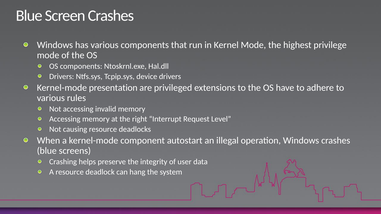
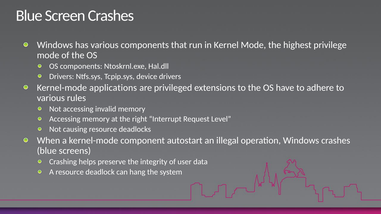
presentation: presentation -> applications
